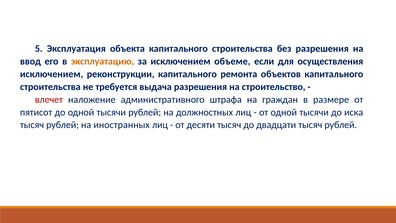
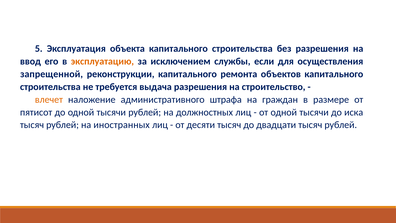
объеме: объеме -> службы
исключением at (52, 74): исключением -> запрещенной
влечет colour: red -> orange
